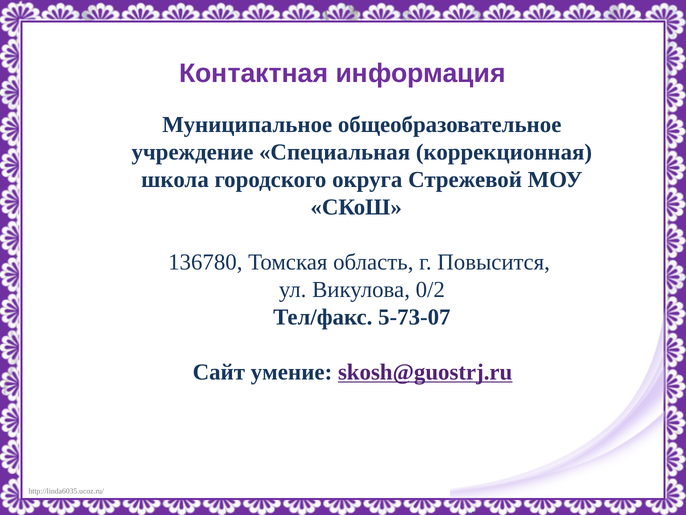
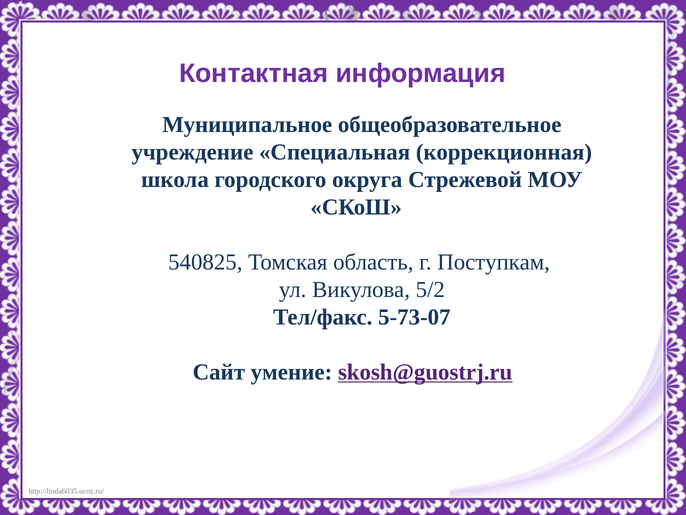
136780: 136780 -> 540825
Повысится: Повысится -> Поступкам
0/2: 0/2 -> 5/2
